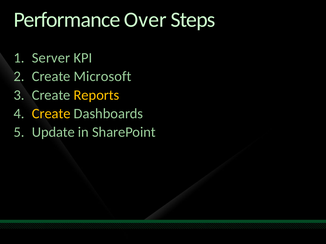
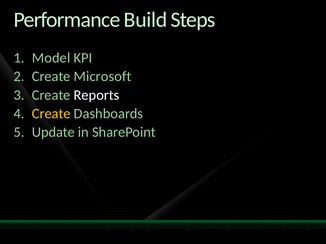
Over: Over -> Build
Server: Server -> Model
Reports colour: yellow -> white
